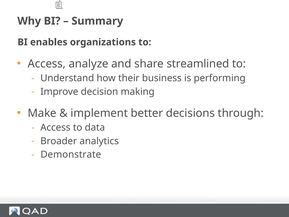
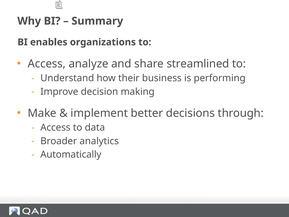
Demonstrate: Demonstrate -> Automatically
